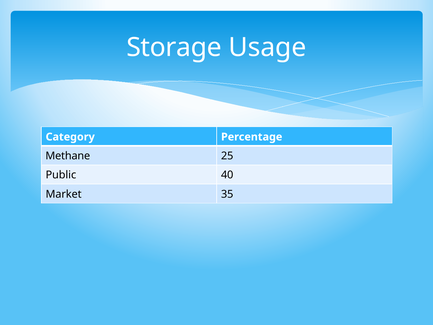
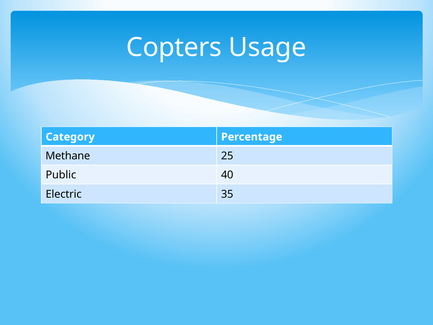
Storage: Storage -> Copters
Market: Market -> Electric
